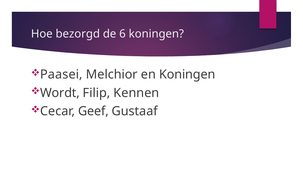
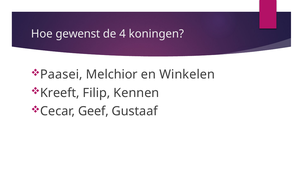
bezorgd: bezorgd -> gewenst
6: 6 -> 4
en Koningen: Koningen -> Winkelen
Wordt: Wordt -> Kreeft
